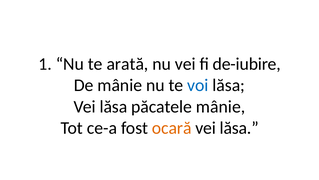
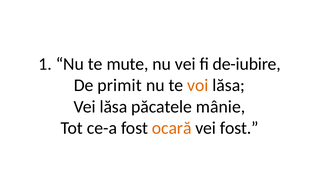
arată: arată -> mute
De mânie: mânie -> primit
voi colour: blue -> orange
lăsa at (239, 128): lăsa -> fost
